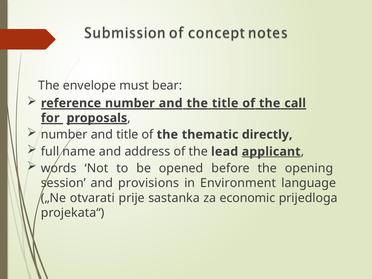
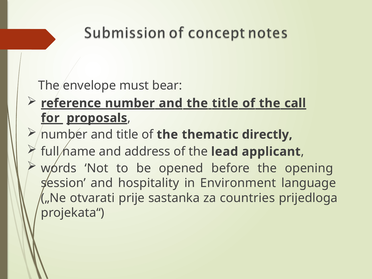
applicant underline: present -> none
provisions: provisions -> hospitality
economic: economic -> countries
